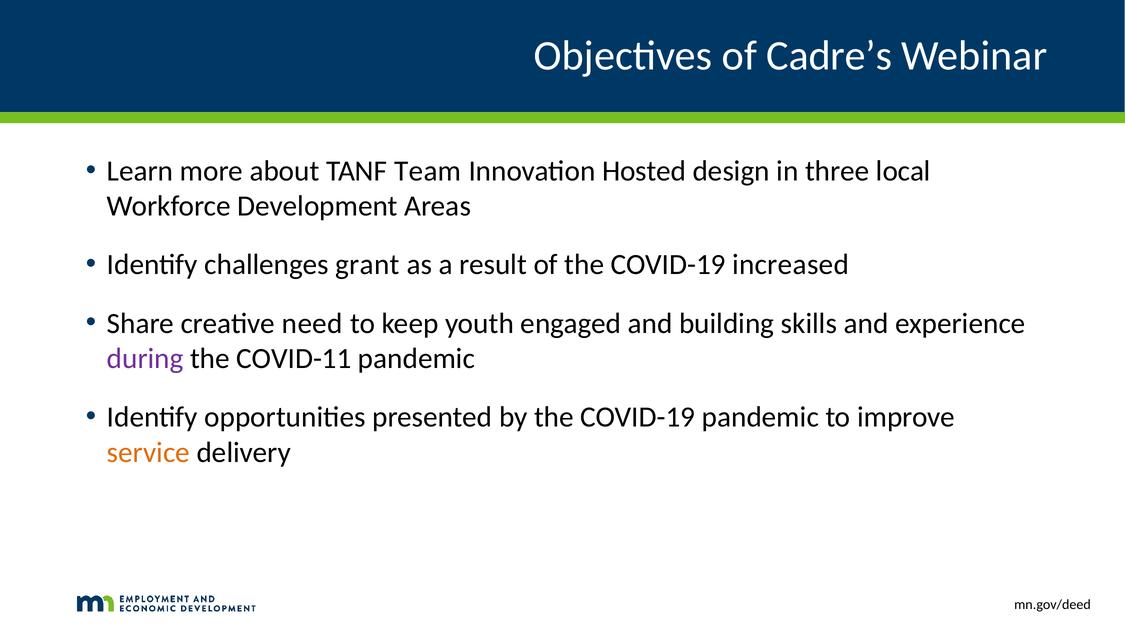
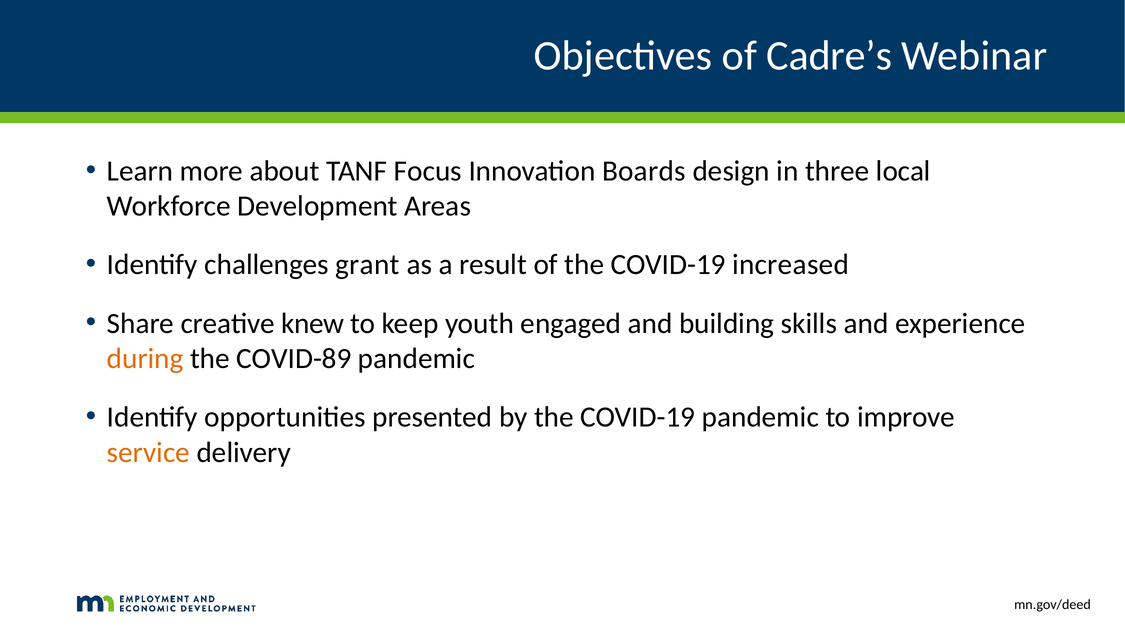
Team: Team -> Focus
Hosted: Hosted -> Boards
need: need -> knew
during colour: purple -> orange
COVID-11: COVID-11 -> COVID-89
